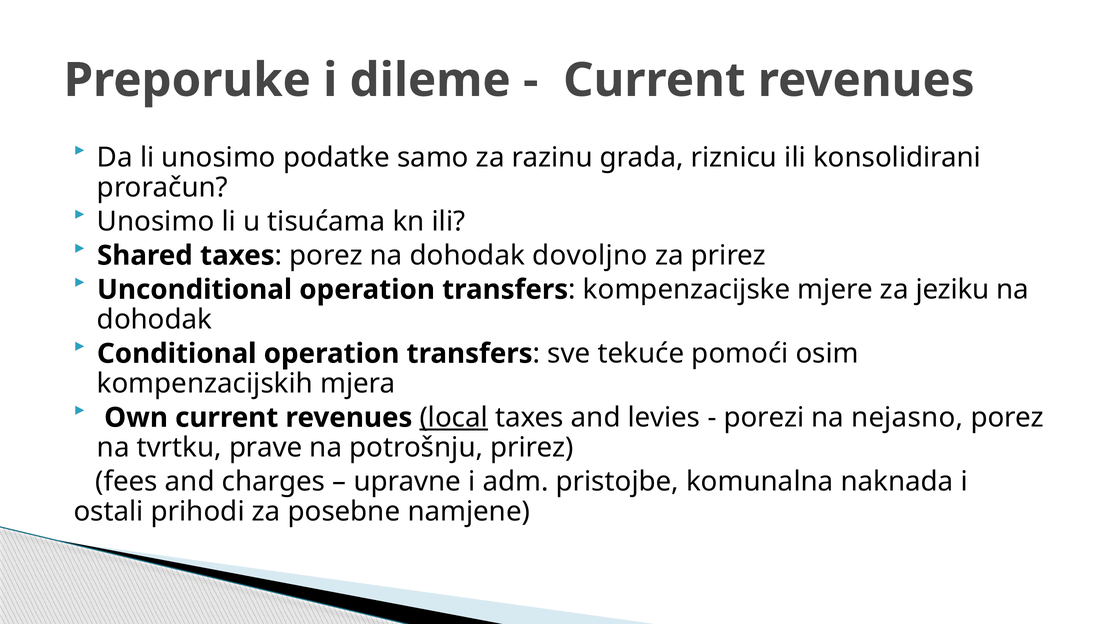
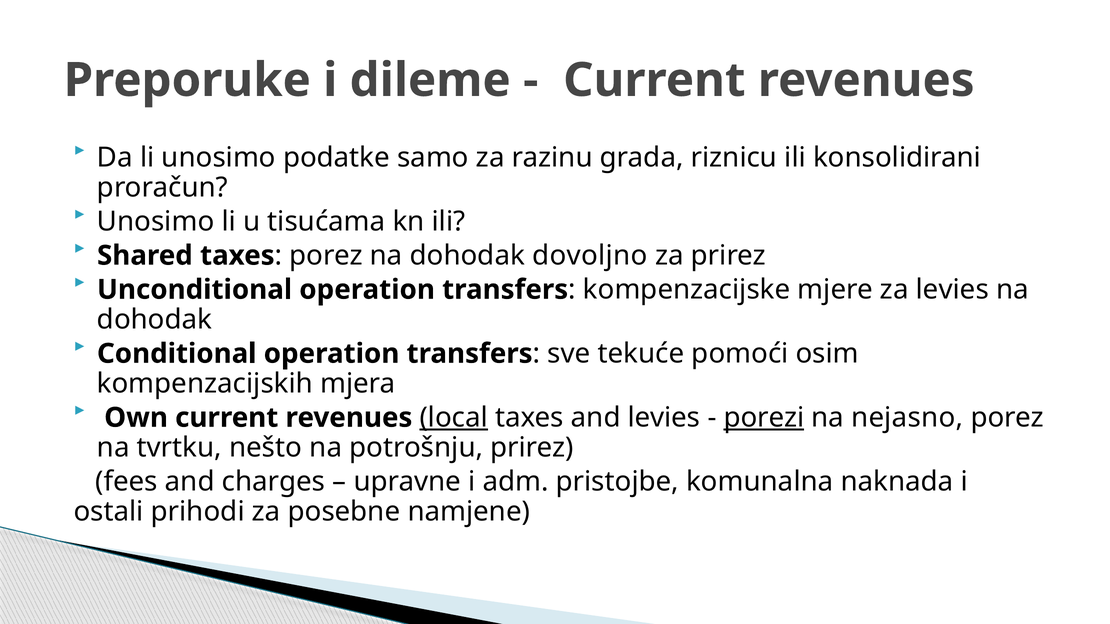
za jeziku: jeziku -> levies
porezi underline: none -> present
prave: prave -> nešto
